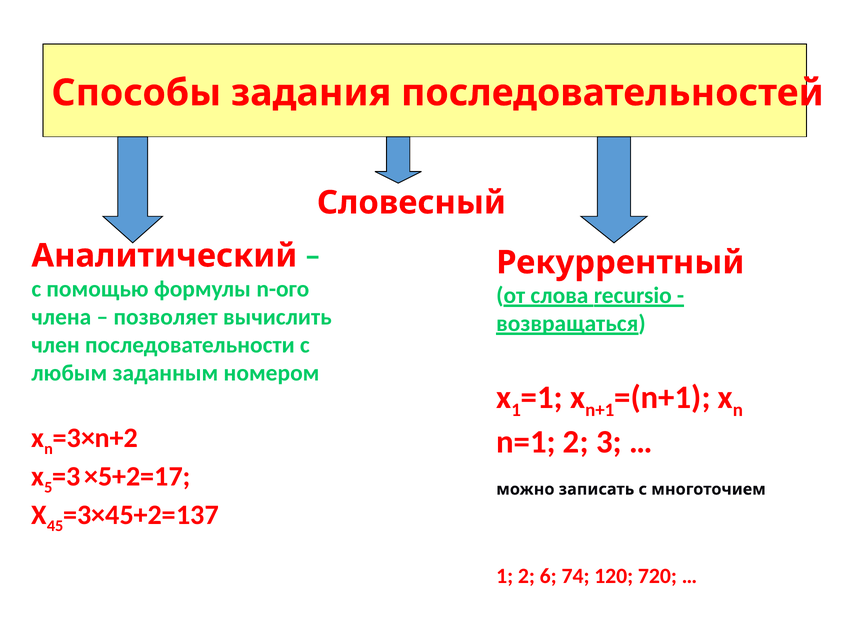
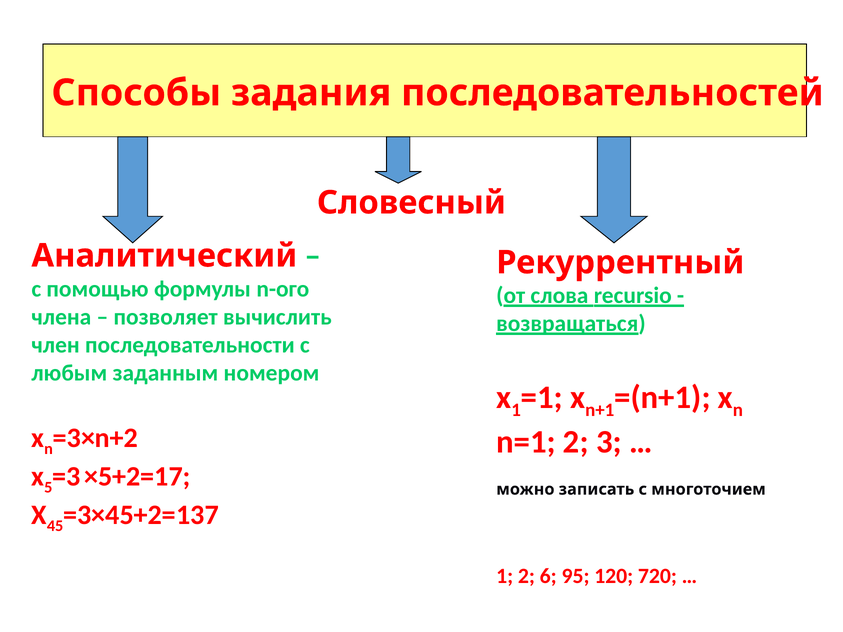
74: 74 -> 95
